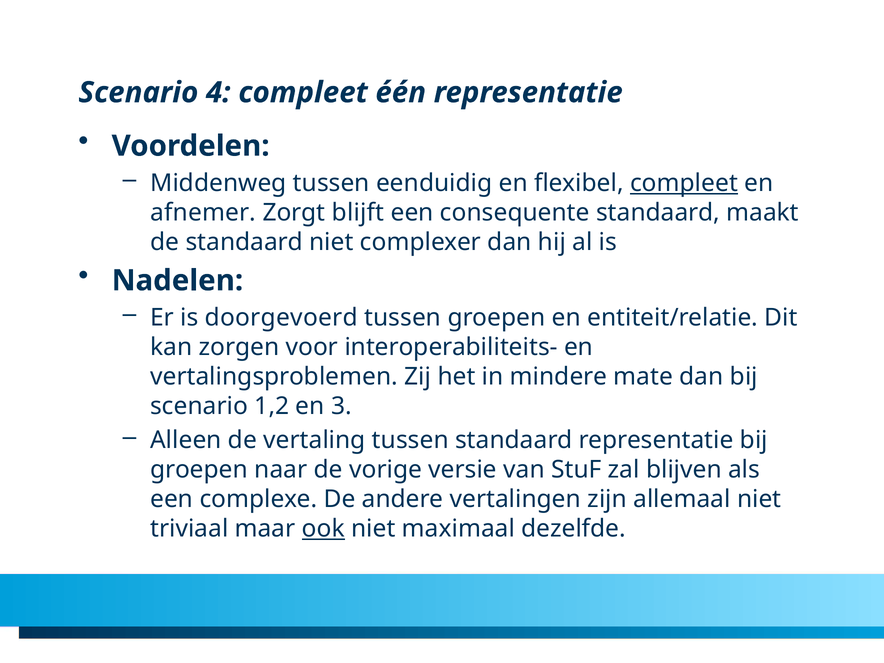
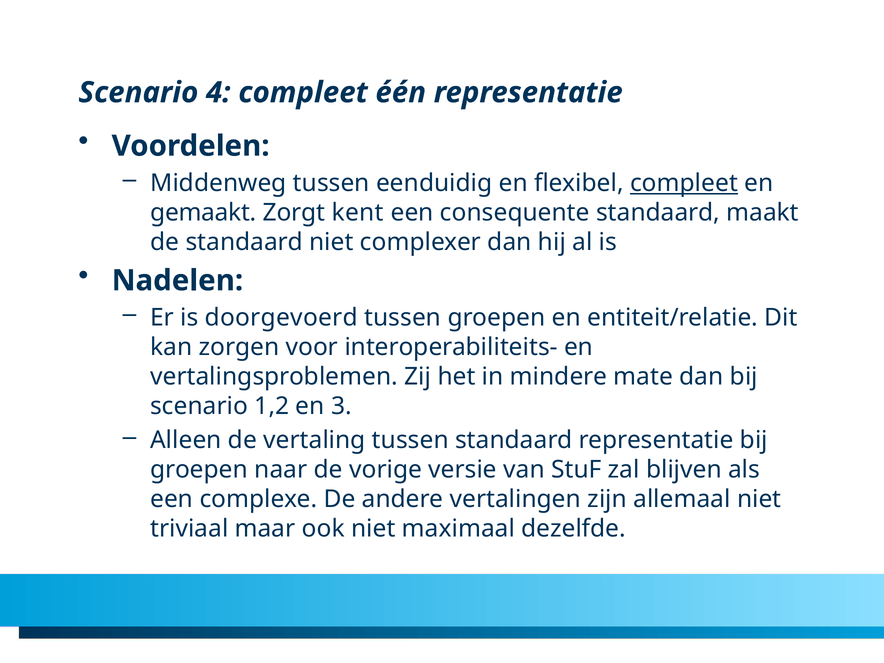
afnemer: afnemer -> gemaakt
blijft: blijft -> kent
ook underline: present -> none
